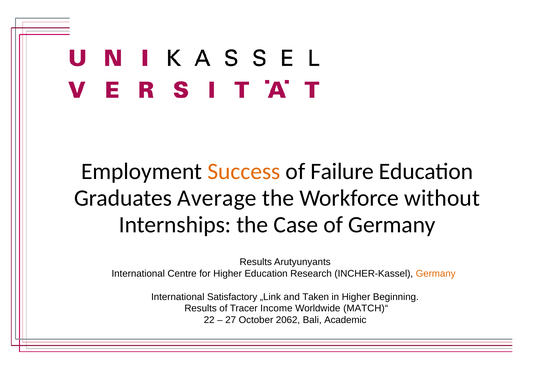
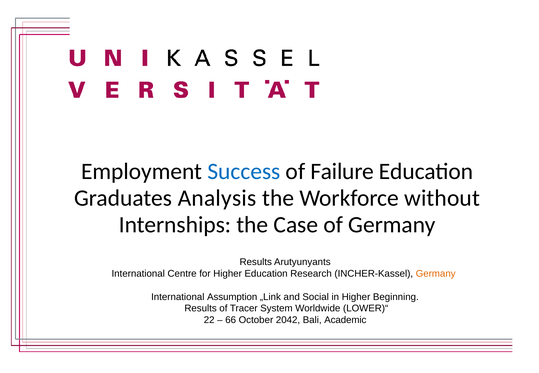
Success colour: orange -> blue
Average: Average -> Analysis
Satisfactory: Satisfactory -> Assumption
Taken: Taken -> Social
Income: Income -> System
MATCH)“: MATCH)“ -> LOWER)“
27: 27 -> 66
2062: 2062 -> 2042
